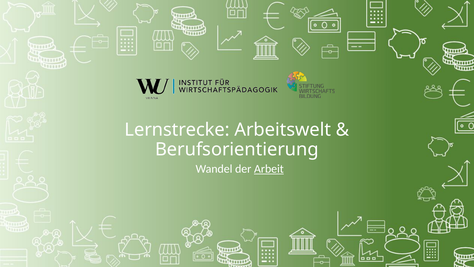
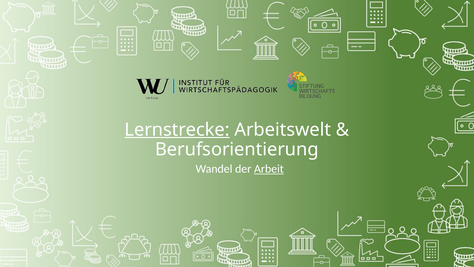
Lernstrecke underline: none -> present
